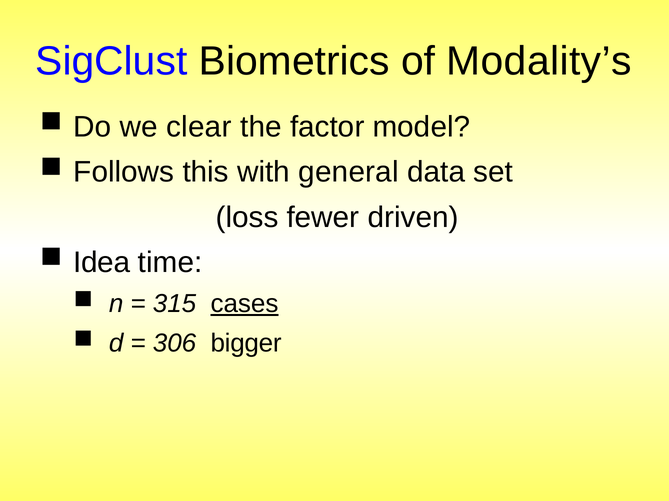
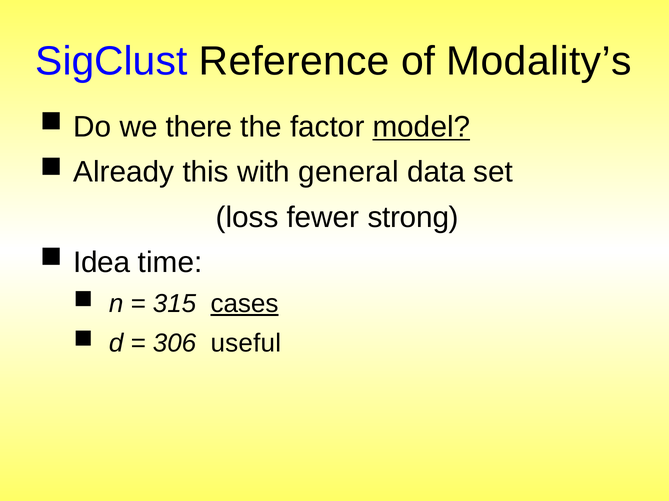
Biometrics: Biometrics -> Reference
clear: clear -> there
model underline: none -> present
Follows: Follows -> Already
driven: driven -> strong
bigger: bigger -> useful
